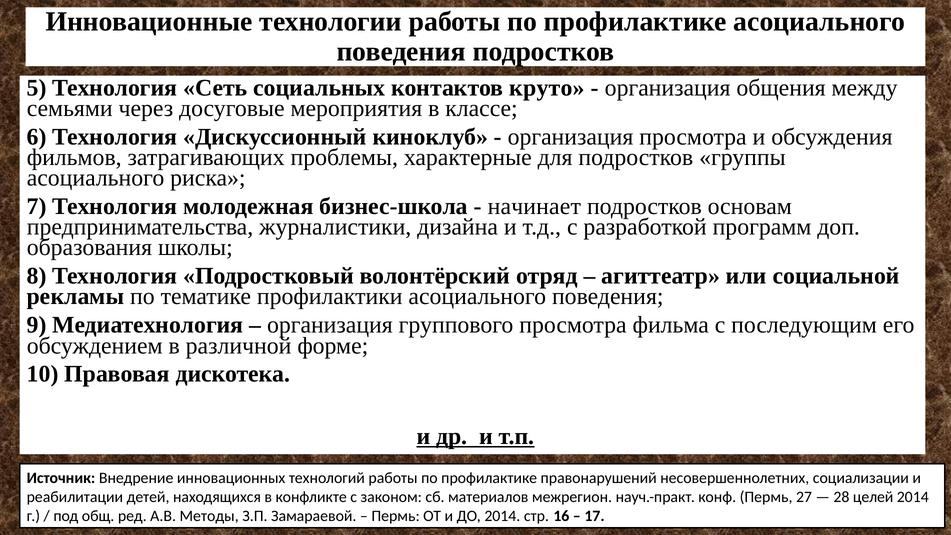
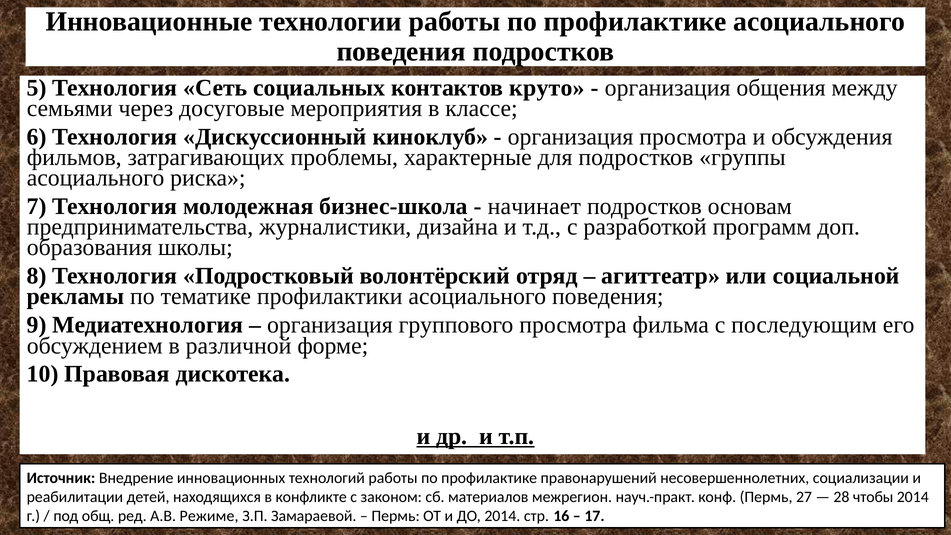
целей: целей -> чтобы
Методы: Методы -> Режиме
